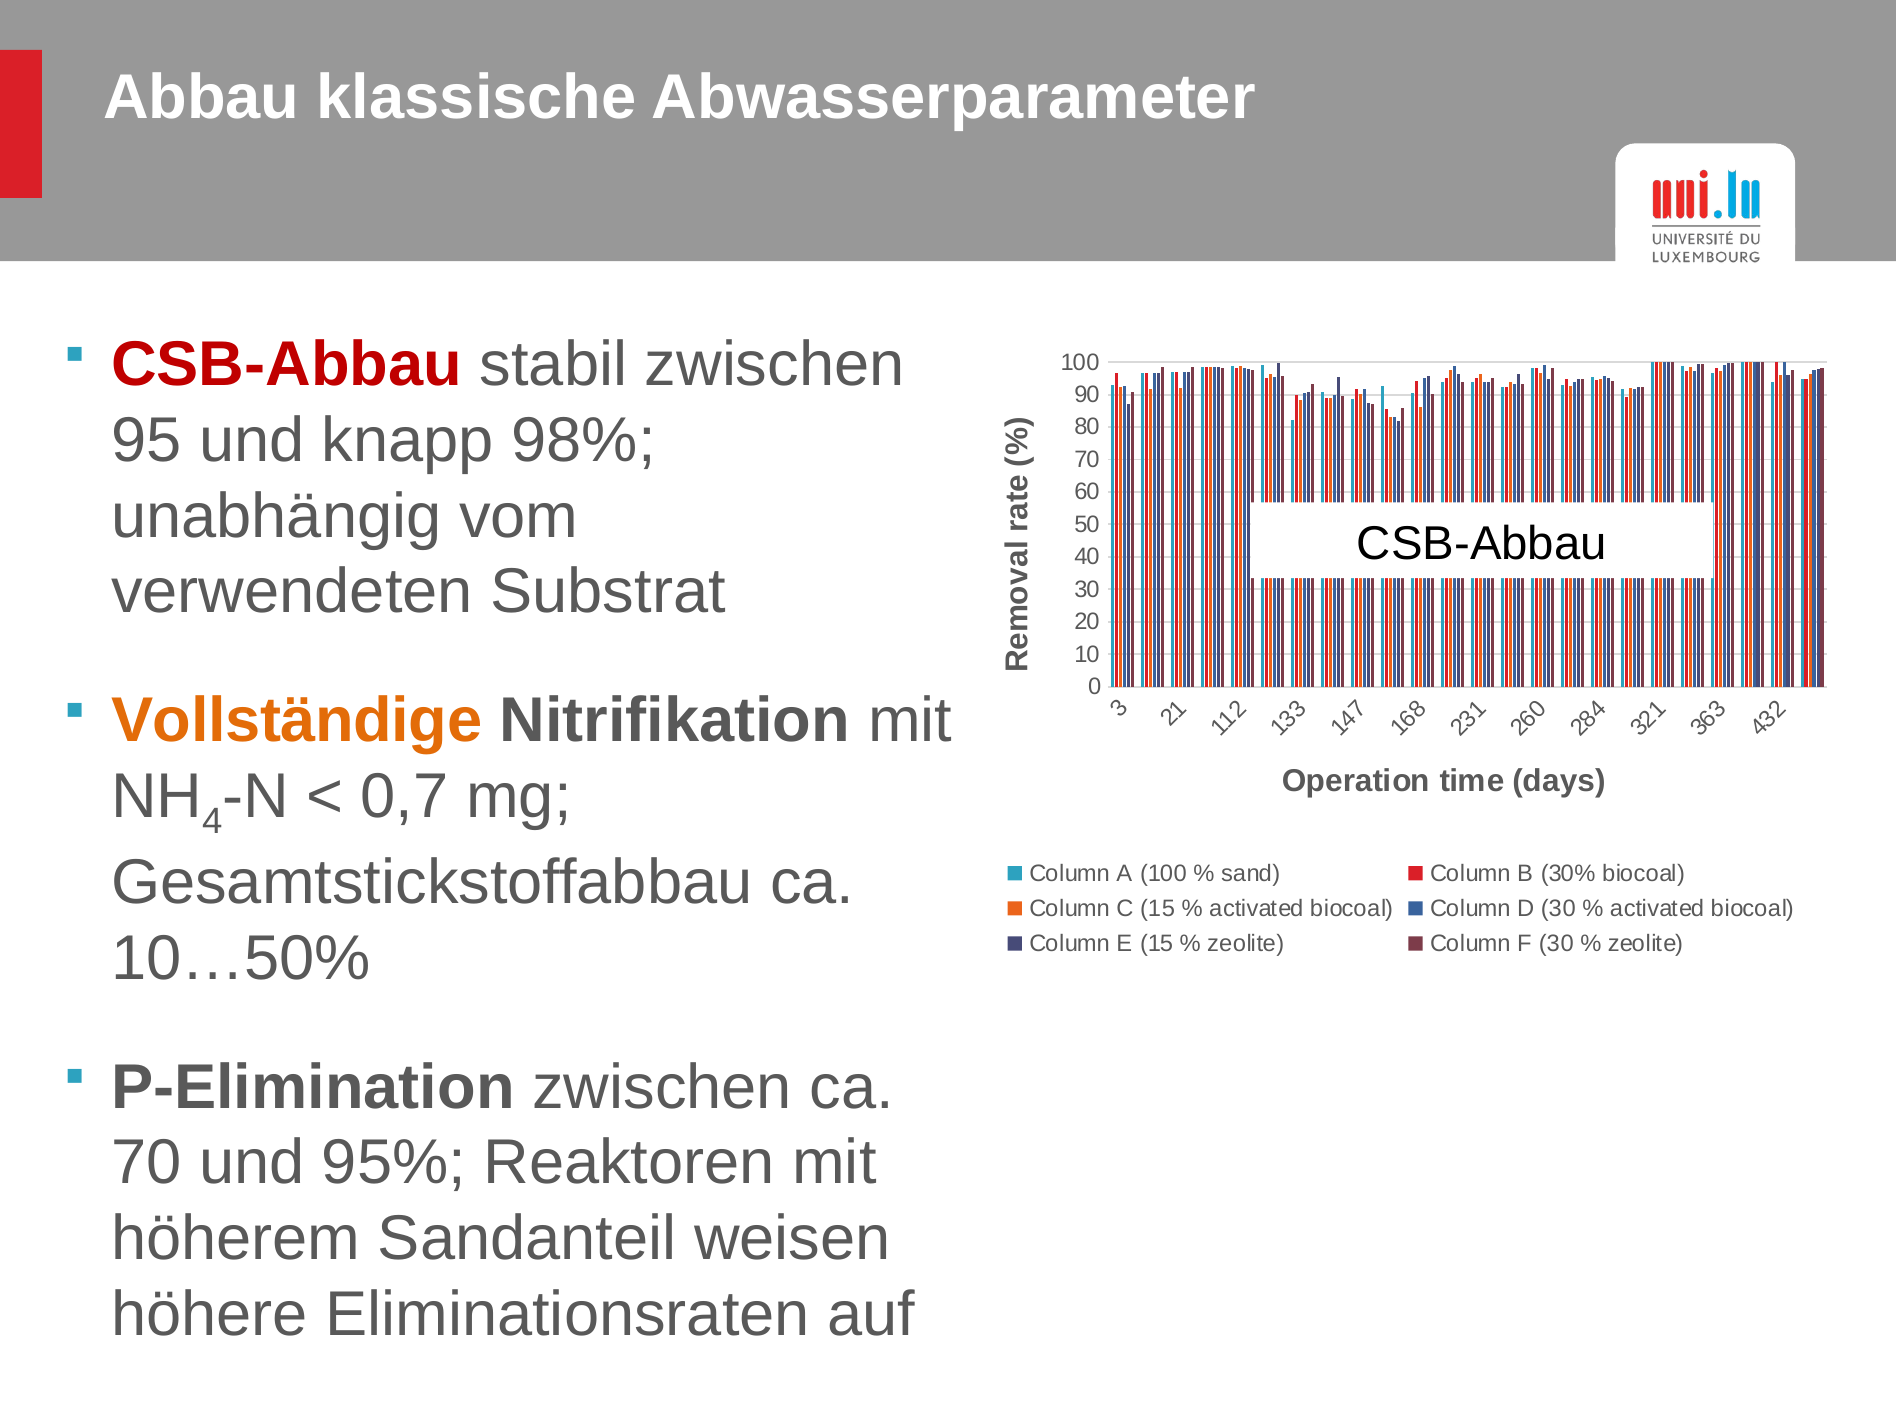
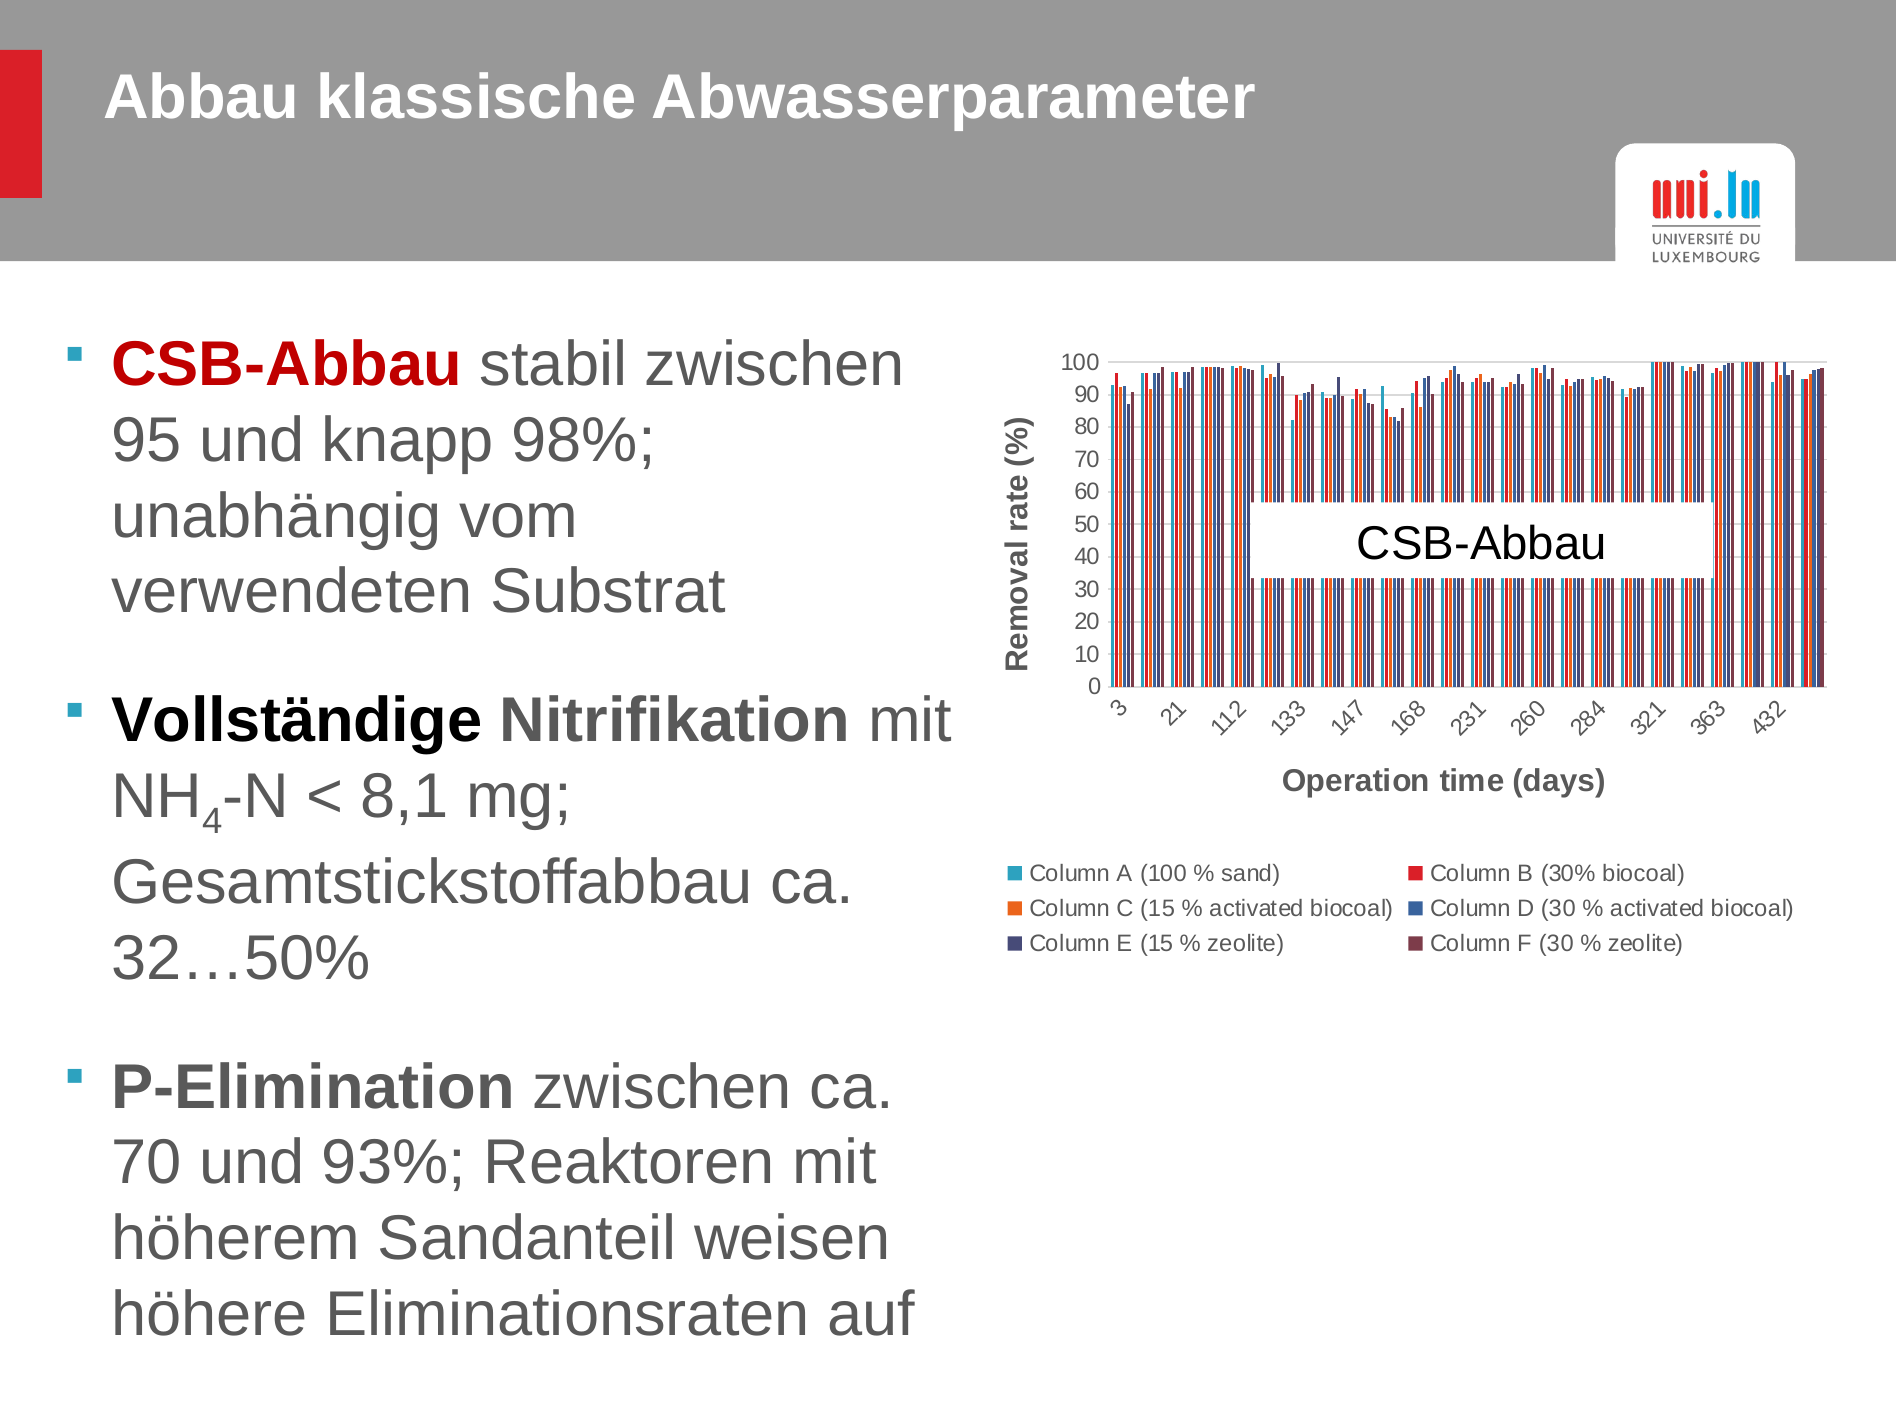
Vollständige colour: orange -> black
0,7: 0,7 -> 8,1
10…50%: 10…50% -> 32…50%
95%: 95% -> 93%
